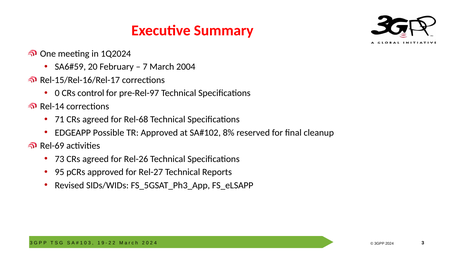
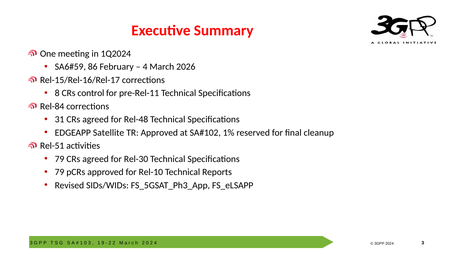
20: 20 -> 86
7 at (145, 67): 7 -> 4
2004: 2004 -> 2026
0 at (57, 93): 0 -> 8
pre-Rel-97: pre-Rel-97 -> pre-Rel-11
Rel-14: Rel-14 -> Rel-84
71: 71 -> 31
Rel-68: Rel-68 -> Rel-48
Possible: Possible -> Satellite
8%: 8% -> 1%
Rel-69: Rel-69 -> Rel-51
73 at (60, 159): 73 -> 79
Rel-26: Rel-26 -> Rel-30
95 at (60, 172): 95 -> 79
Rel-27: Rel-27 -> Rel-10
